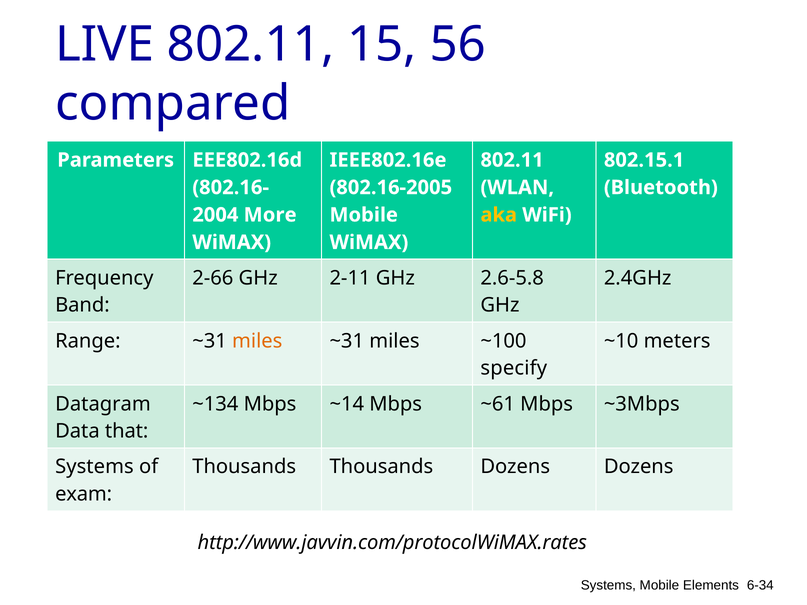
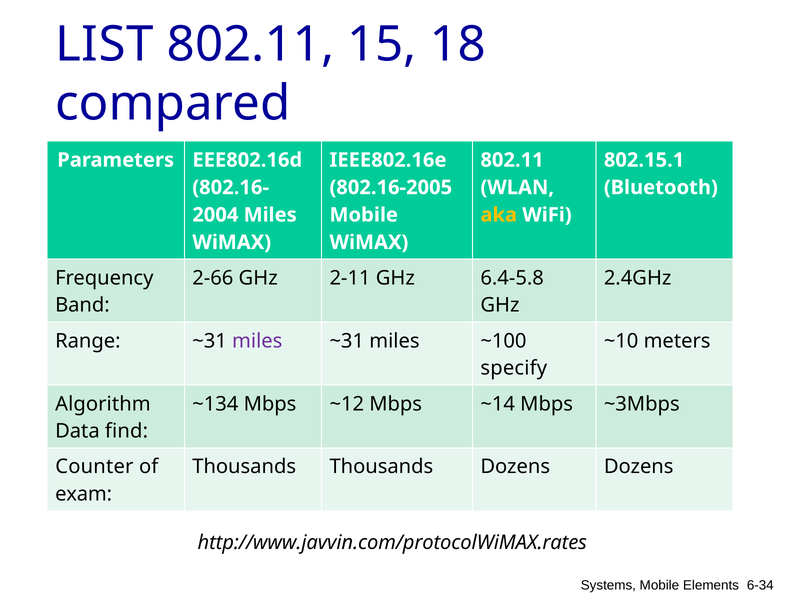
LIVE: LIVE -> LIST
56: 56 -> 18
More at (270, 215): More -> Miles
2.6-5.8: 2.6-5.8 -> 6.4-5.8
miles at (257, 341) colour: orange -> purple
Datagram: Datagram -> Algorithm
~14: ~14 -> ~12
~61: ~61 -> ~14
that: that -> find
Systems at (94, 467): Systems -> Counter
